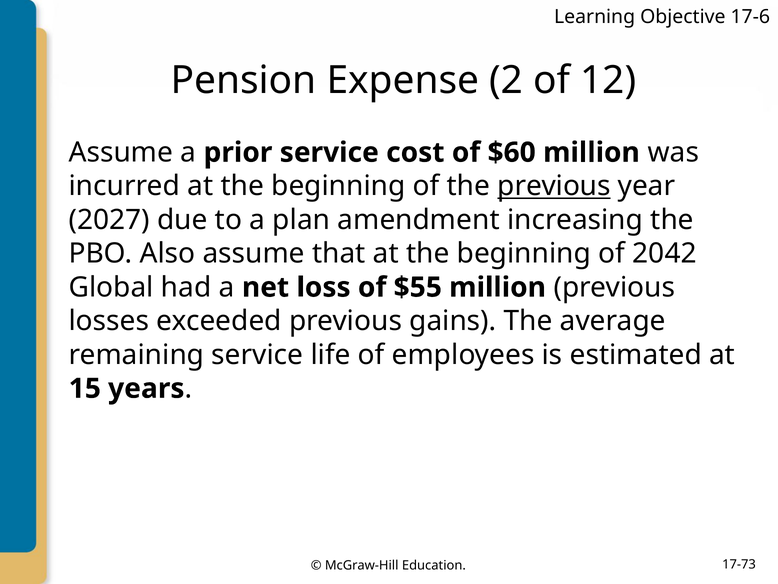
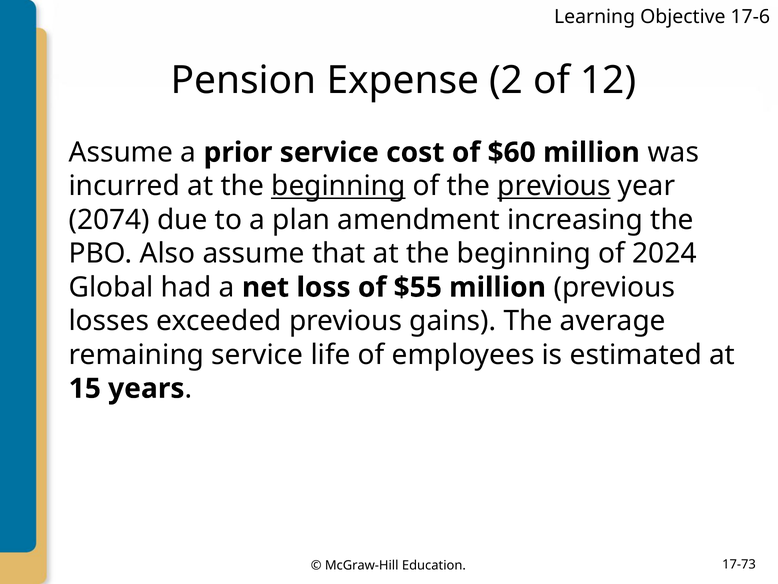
beginning at (338, 186) underline: none -> present
2027: 2027 -> 2074
2042: 2042 -> 2024
